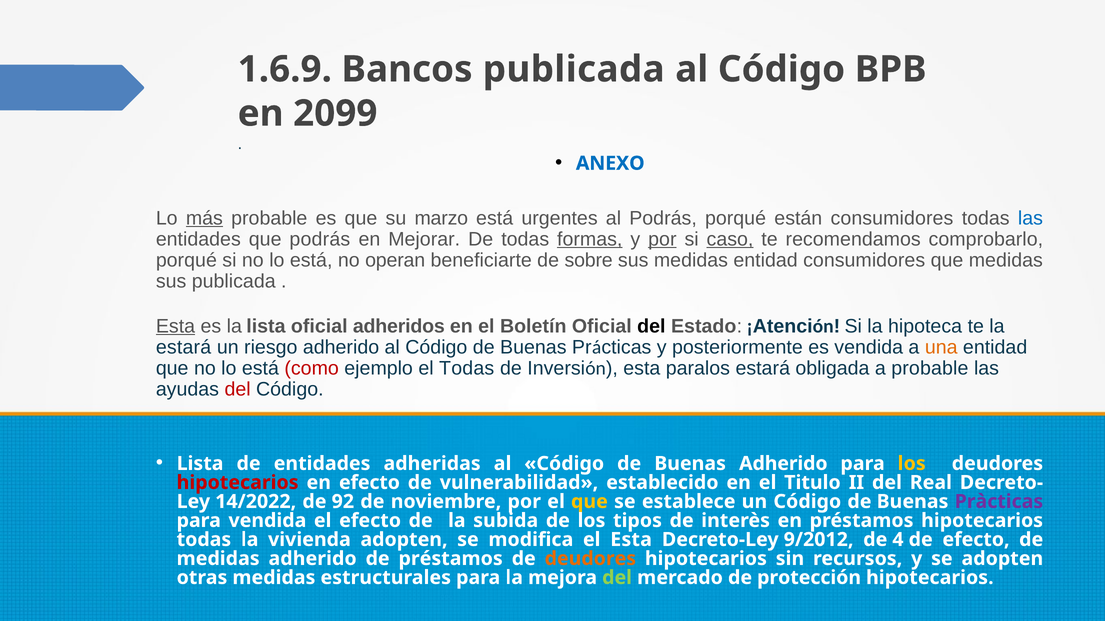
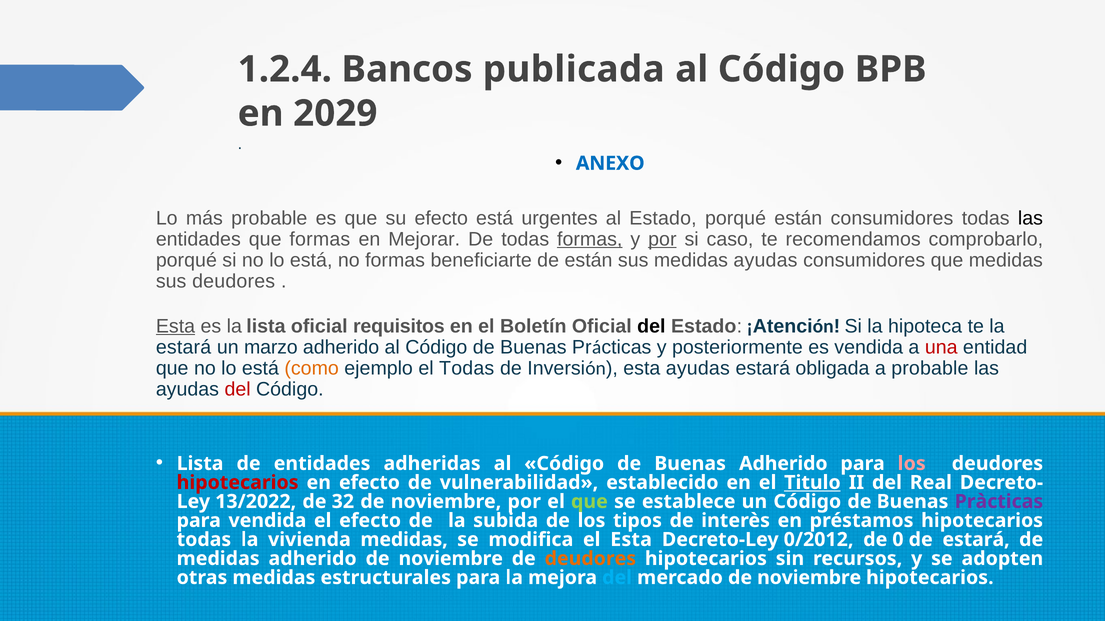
1.6.9: 1.6.9 -> 1.2.4
2099: 2099 -> 2029
más underline: present -> none
su marzo: marzo -> efecto
al Podrás: Podrás -> Estado
las at (1030, 218) colour: blue -> black
que podrás: podrás -> formas
caso underline: present -> none
no operan: operan -> formas
de sobre: sobre -> están
medidas entidad: entidad -> ayudas
sus publicada: publicada -> deudores
adheridos: adheridos -> requisitos
riesgo: riesgo -> marzo
una colour: orange -> red
como colour: red -> orange
esta paralos: paralos -> ayudas
los at (912, 464) colour: yellow -> pink
Titulo underline: none -> present
14/2022: 14/2022 -> 13/2022
92: 92 -> 32
que at (589, 502) colour: yellow -> light green
vivienda adopten: adopten -> medidas
9/2012: 9/2012 -> 0/2012
4: 4 -> 0
de efecto: efecto -> estará
préstamos at (451, 559): préstamos -> noviembre
del at (617, 578) colour: light green -> light blue
mercado de protección: protección -> noviembre
